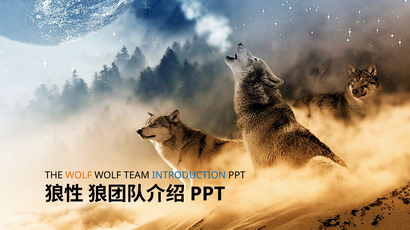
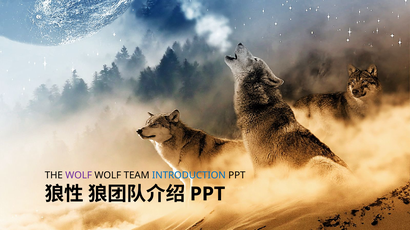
WOLF at (79, 176) colour: orange -> purple
